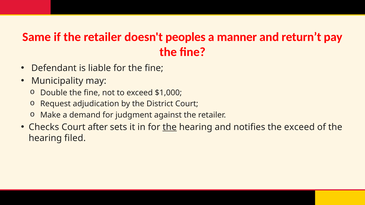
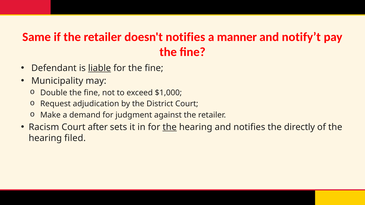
doesn't peoples: peoples -> notifies
return’t: return’t -> notify’t
liable underline: none -> present
Checks: Checks -> Racism
the exceed: exceed -> directly
